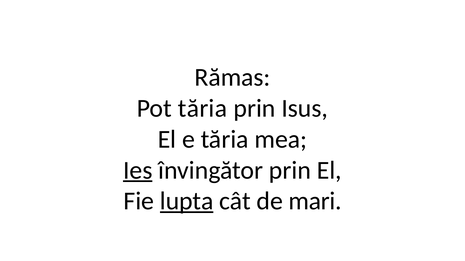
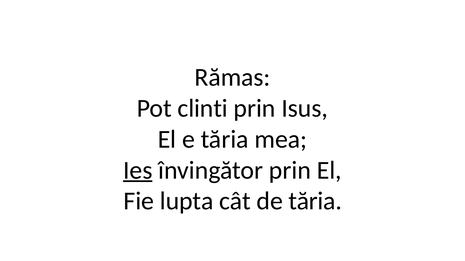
Pot tăria: tăria -> clinti
lupta underline: present -> none
de mari: mari -> tăria
